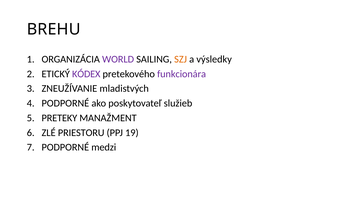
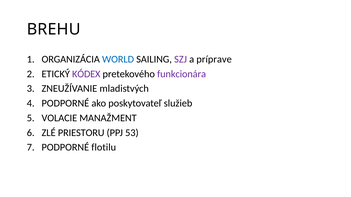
WORLD colour: purple -> blue
SZJ colour: orange -> purple
výsledky: výsledky -> príprave
PRETEKY: PRETEKY -> VOLACIE
19: 19 -> 53
medzi: medzi -> flotilu
